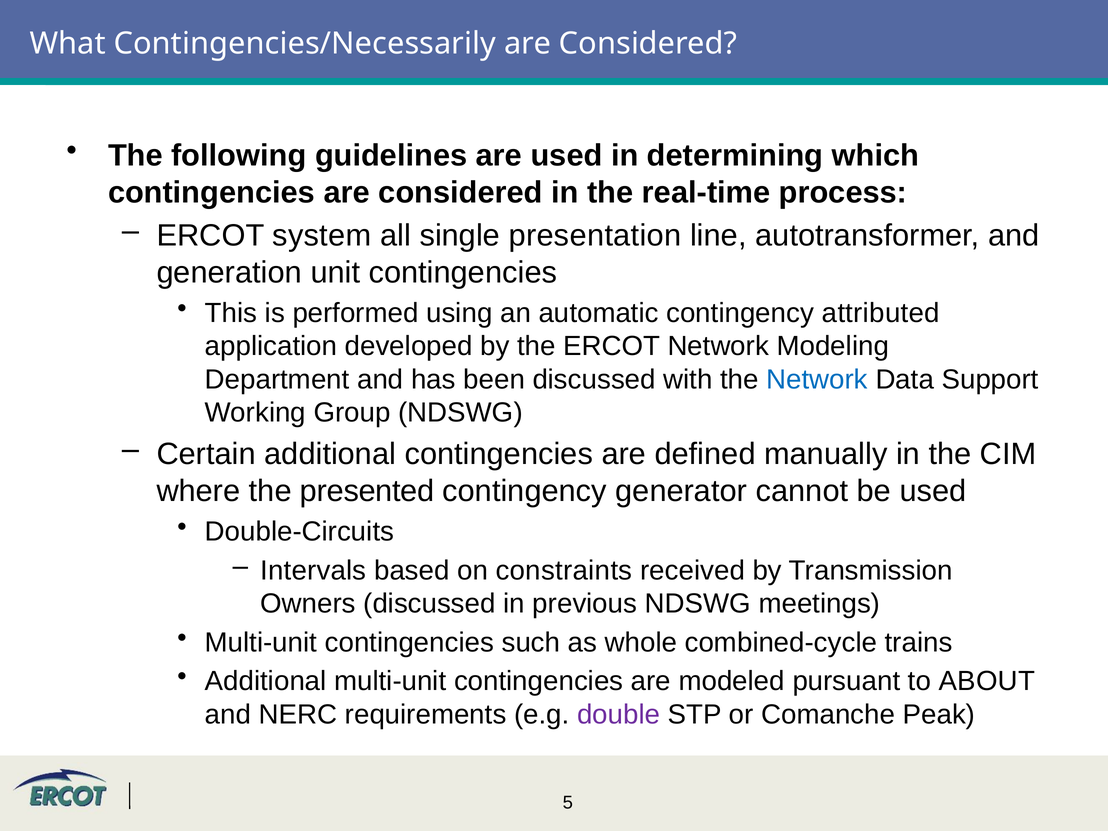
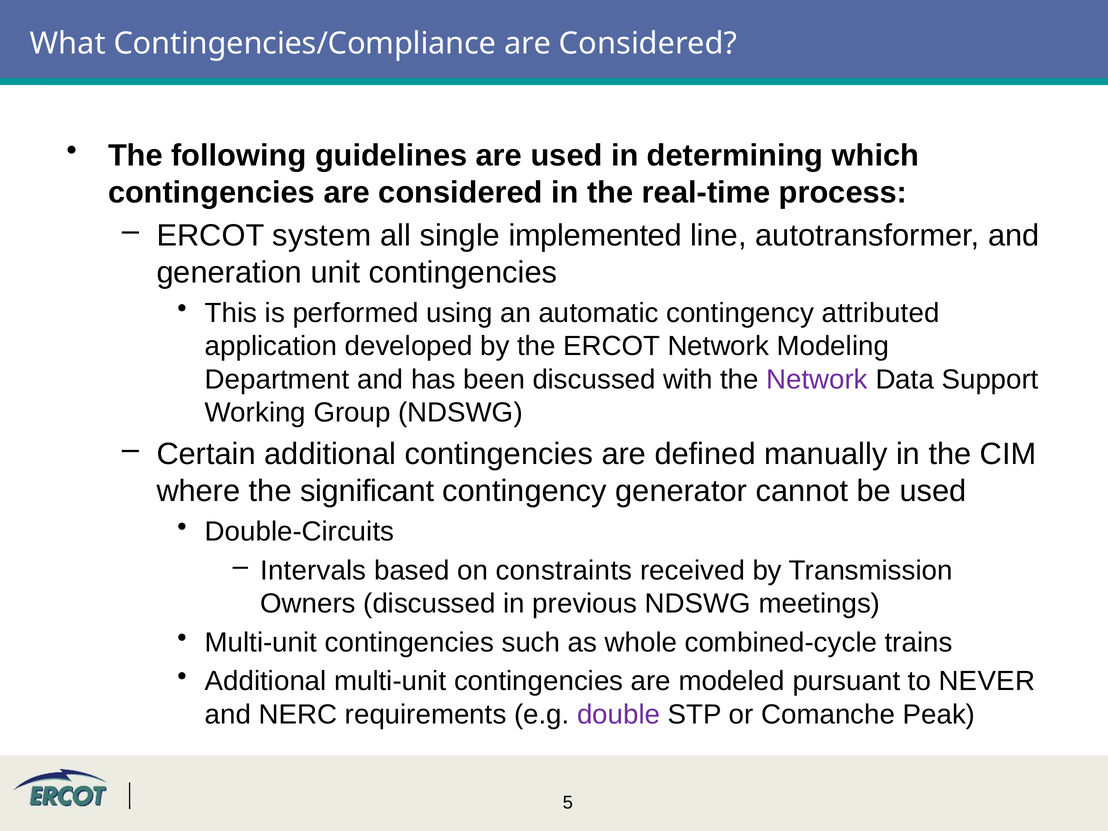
Contingencies/Necessarily: Contingencies/Necessarily -> Contingencies/Compliance
presentation: presentation -> implemented
Network at (817, 379) colour: blue -> purple
presented: presented -> significant
ABOUT: ABOUT -> NEVER
